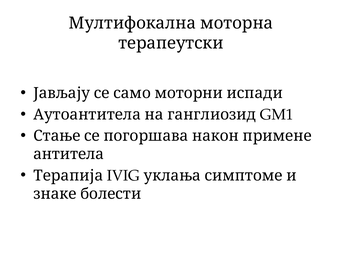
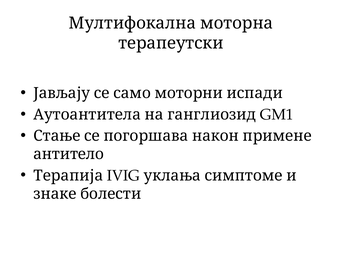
антитела: антитела -> антитело
